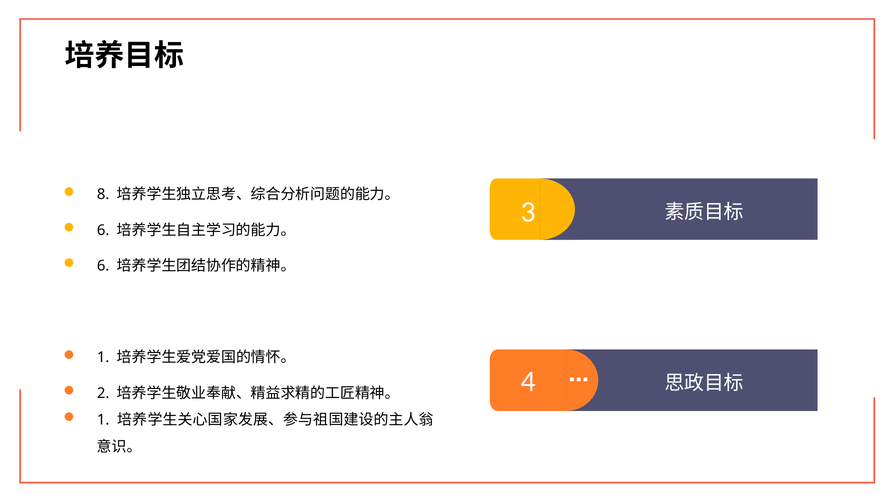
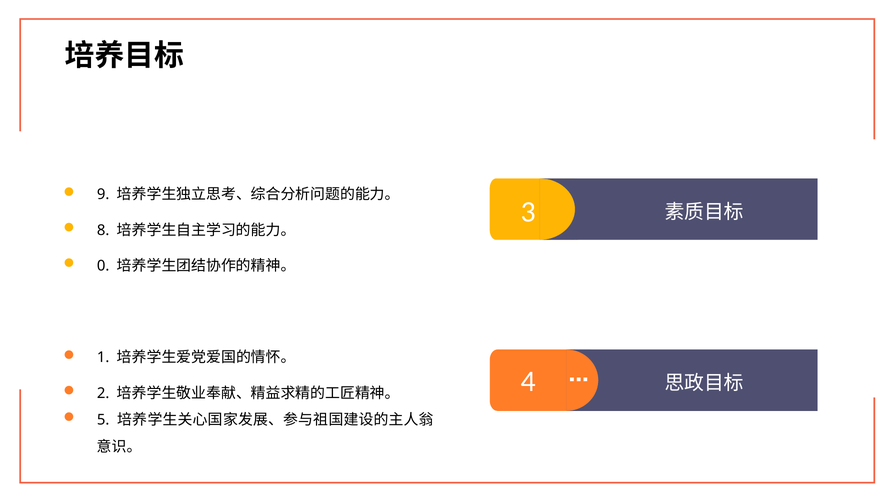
8: 8 -> 9
6 at (103, 230): 6 -> 8
6 at (103, 266): 6 -> 0
1 at (103, 420): 1 -> 5
